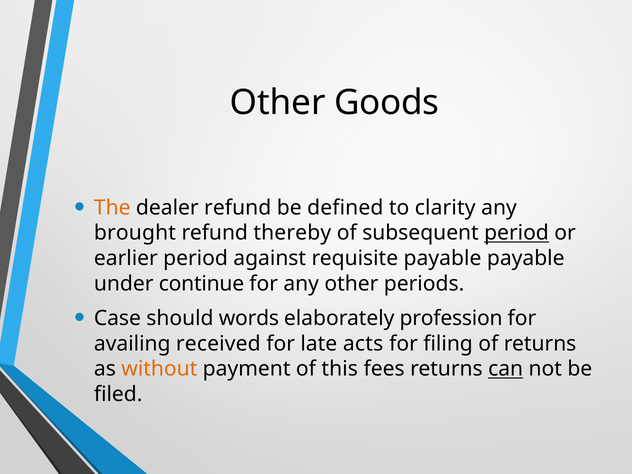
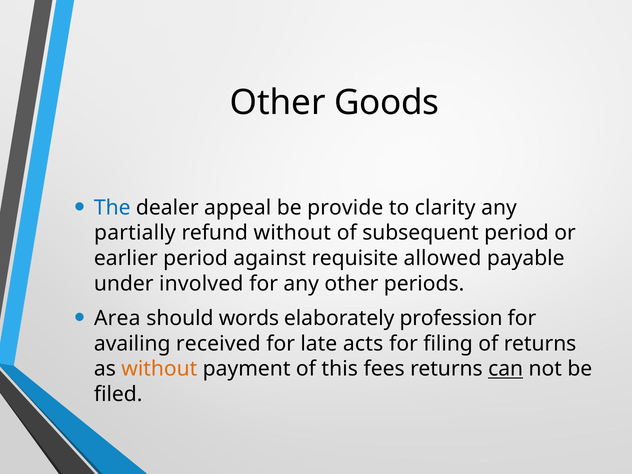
The colour: orange -> blue
dealer refund: refund -> appeal
defined: defined -> provide
brought: brought -> partially
refund thereby: thereby -> without
period at (517, 233) underline: present -> none
requisite payable: payable -> allowed
continue: continue -> involved
Case: Case -> Area
